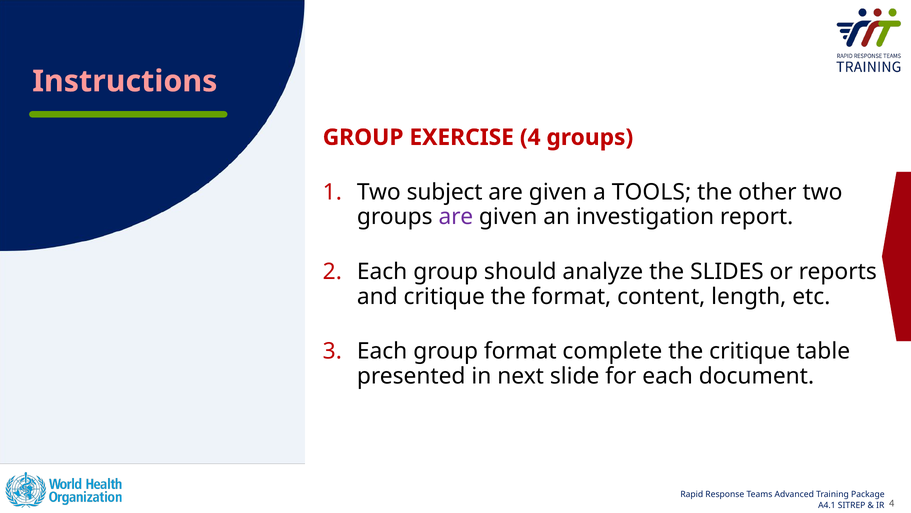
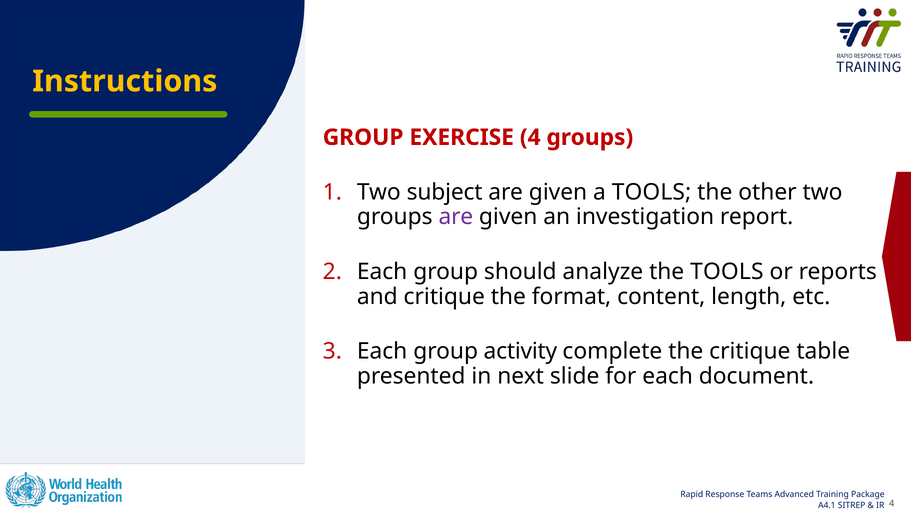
Instructions colour: pink -> yellow
the SLIDES: SLIDES -> TOOLS
group format: format -> activity
